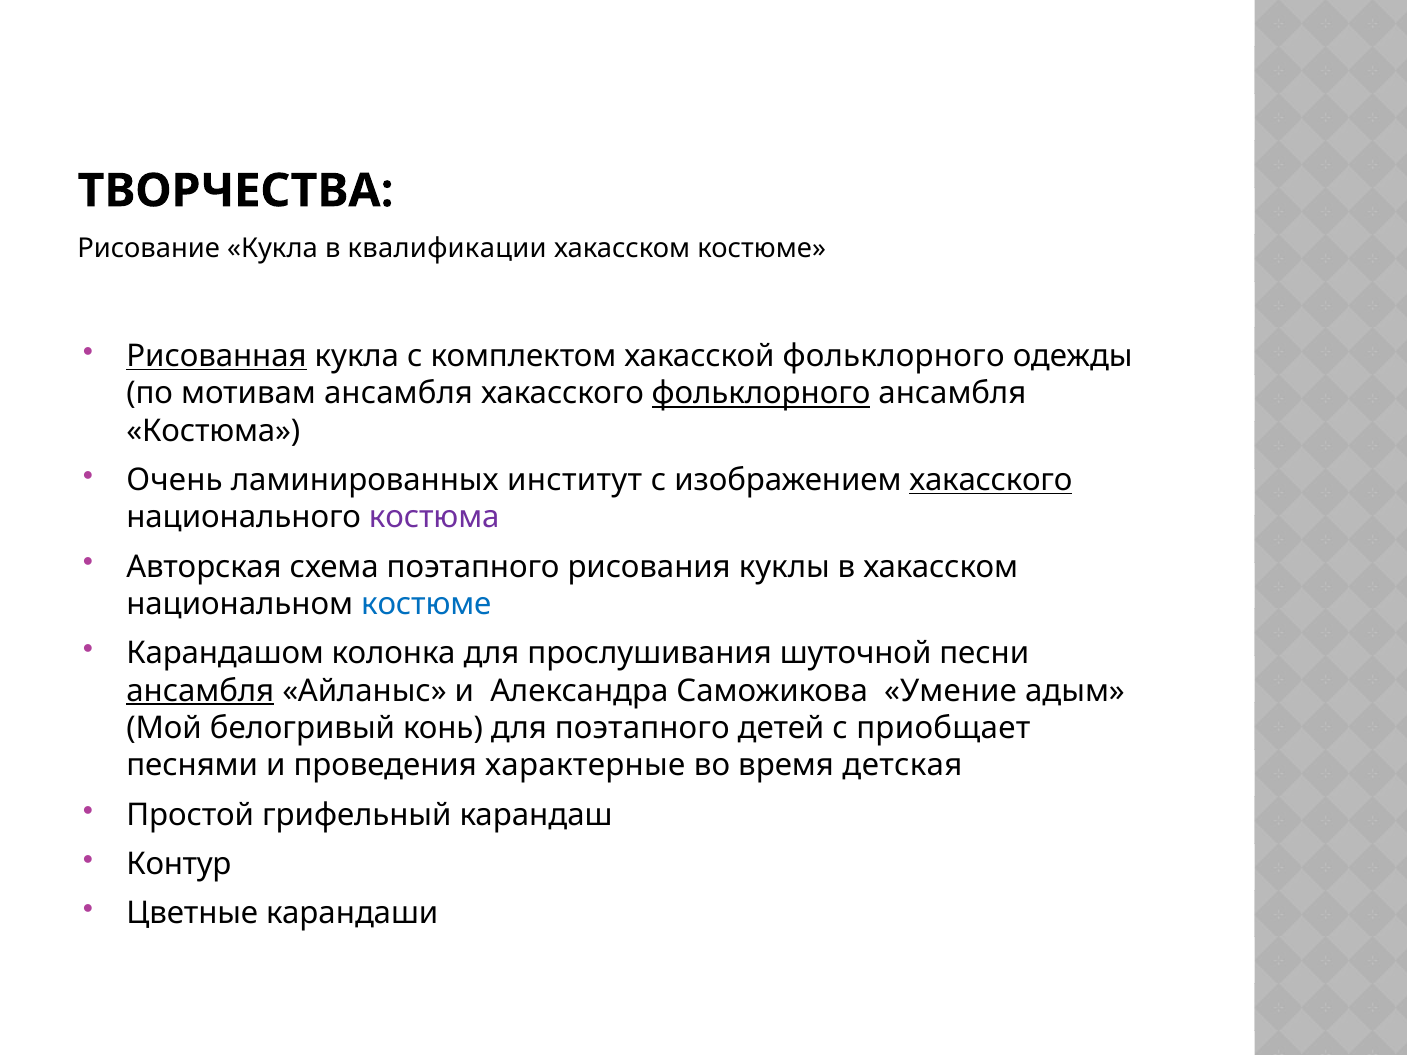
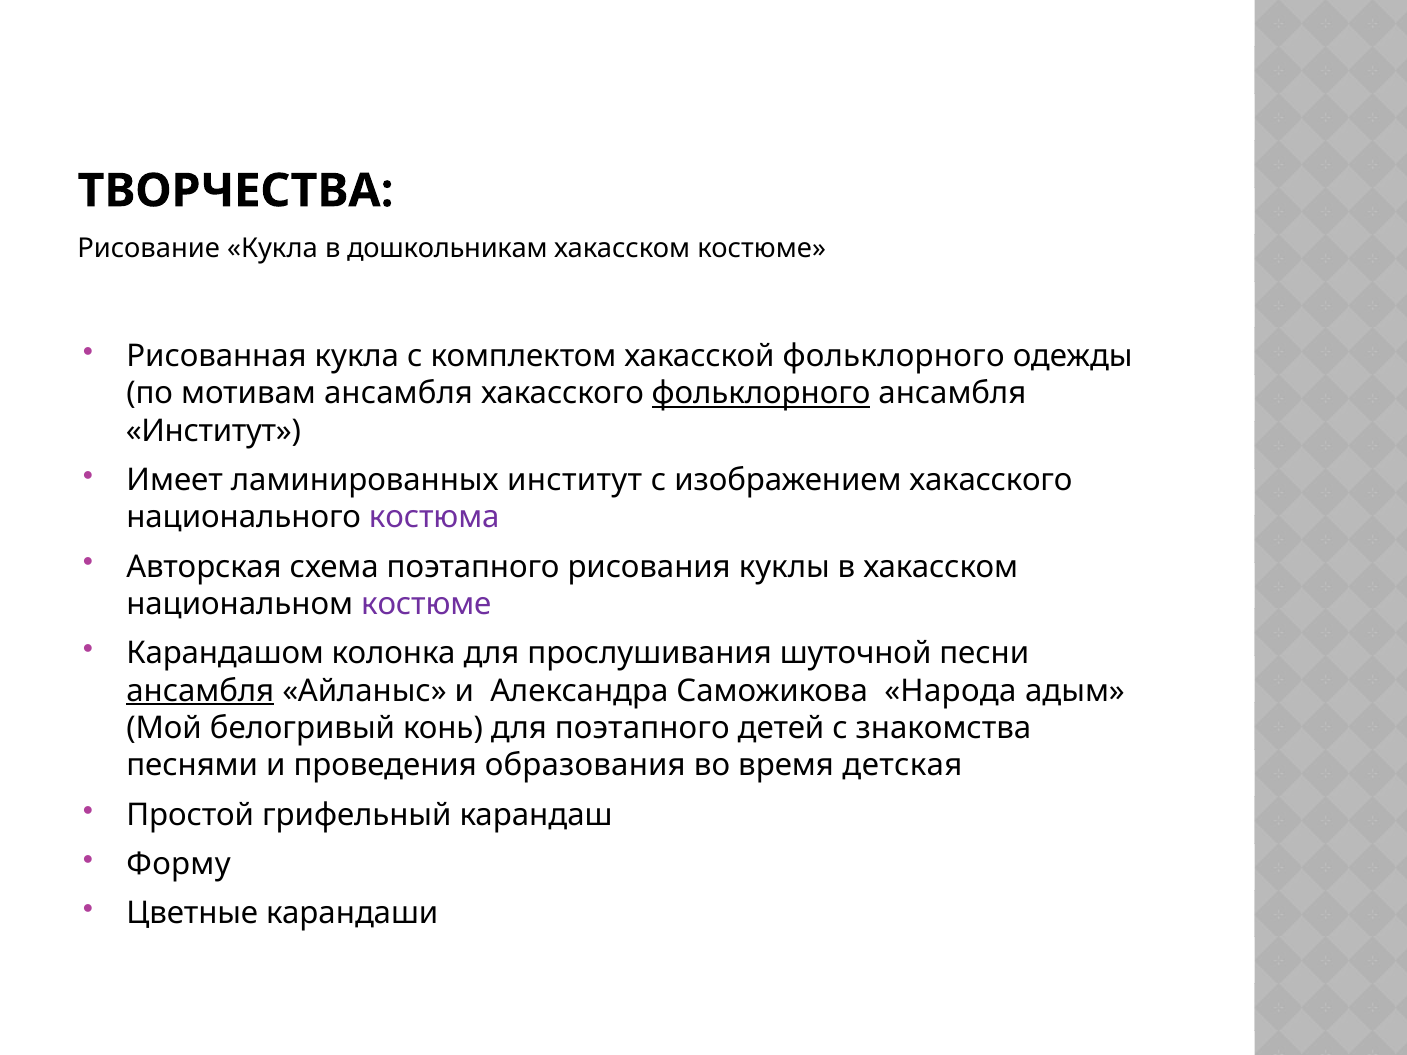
квалификации: квалификации -> дошкольникам
Рисованная underline: present -> none
Костюма at (213, 431): Костюма -> Институт
Очень: Очень -> Имеет
хакасского at (991, 480) underline: present -> none
костюме at (426, 604) colour: blue -> purple
Умение: Умение -> Народа
приобщает: приобщает -> знакомства
характерные: характерные -> образования
Контур: Контур -> Форму
